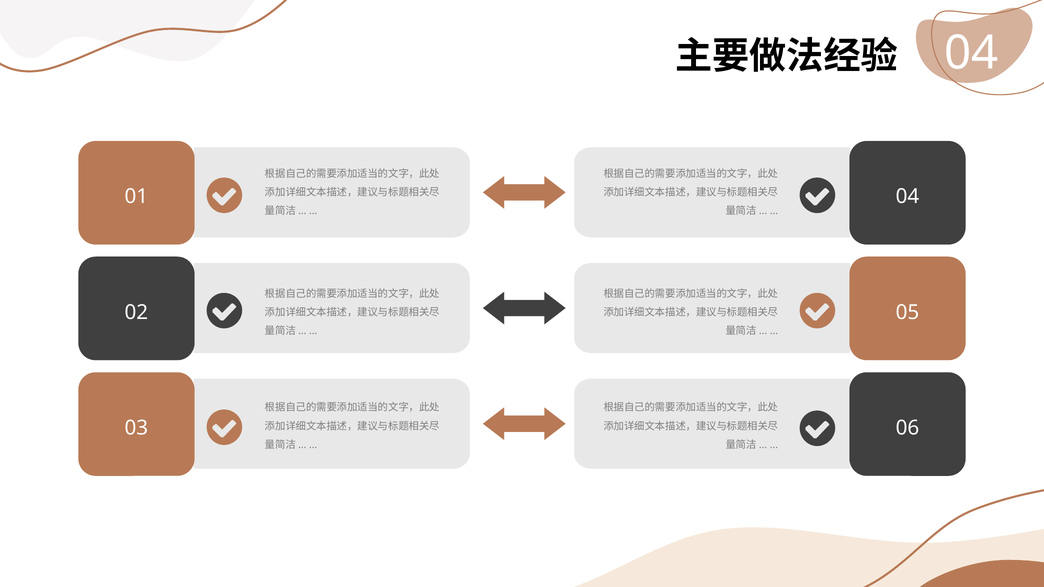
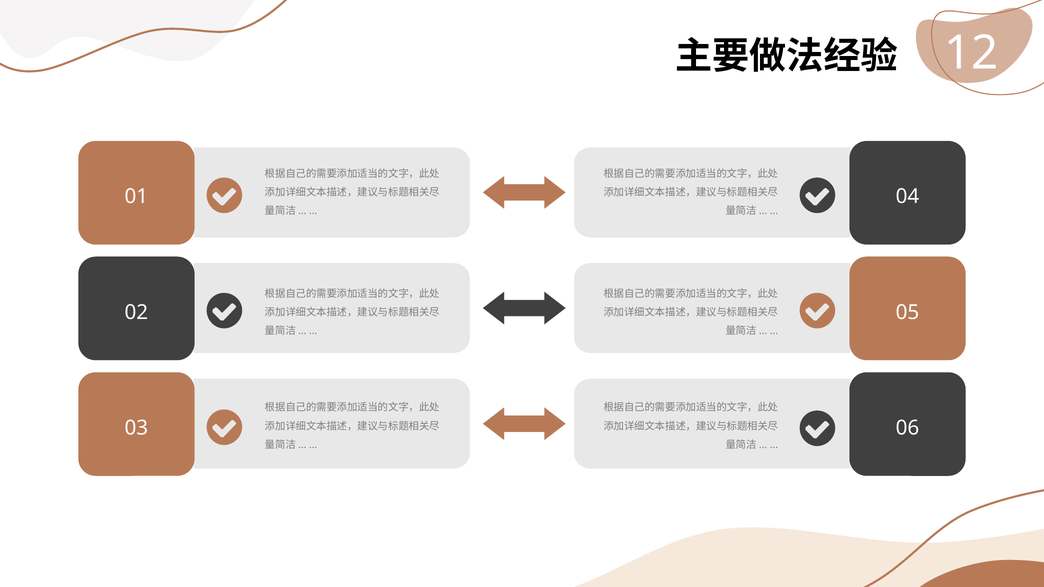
04 at (971, 53): 04 -> 12
